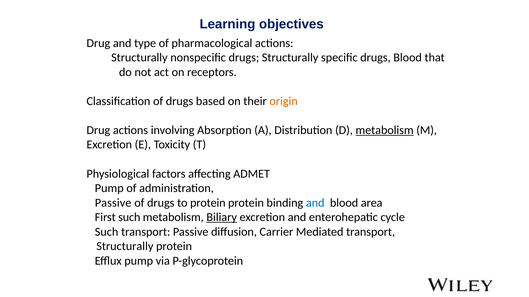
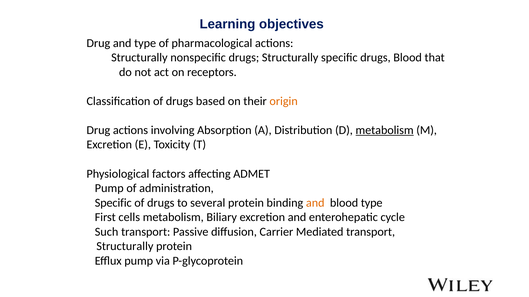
Passive at (113, 203): Passive -> Specific
to protein: protein -> several
and at (315, 203) colour: blue -> orange
blood area: area -> type
First such: such -> cells
Biliary underline: present -> none
